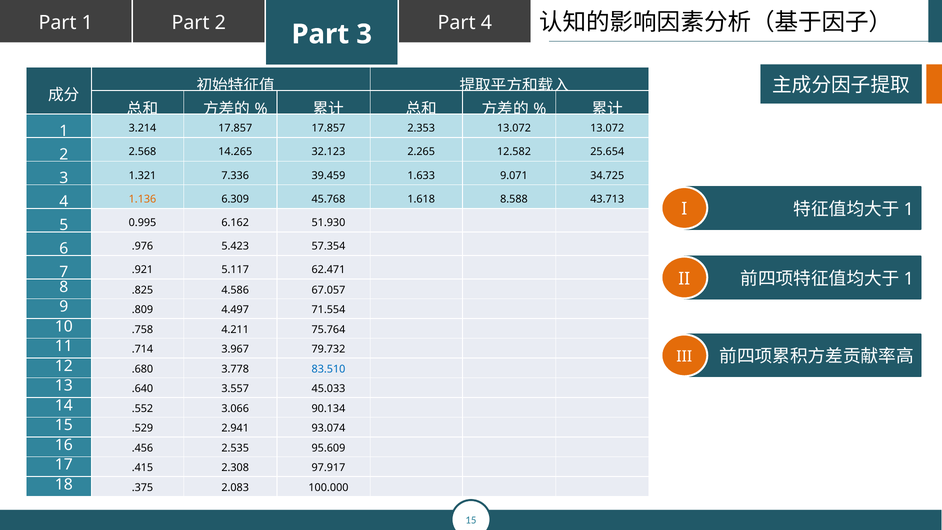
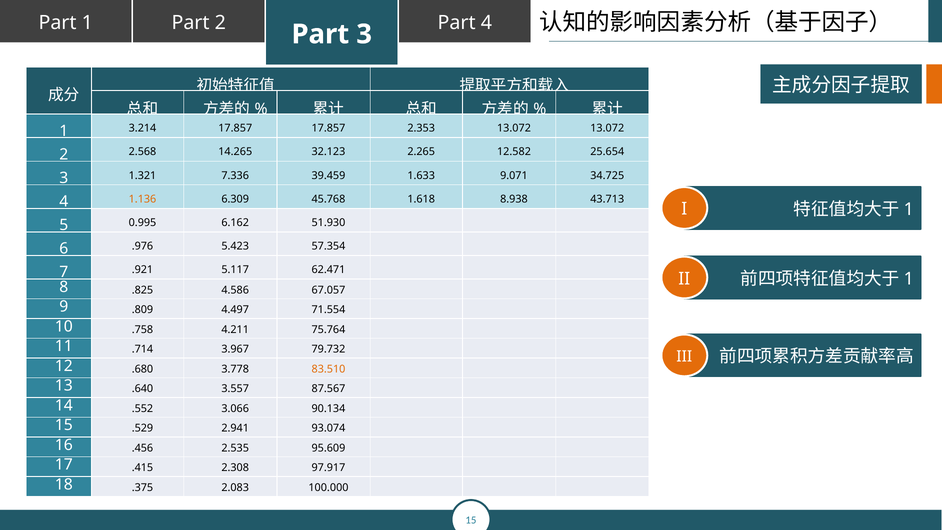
8.588: 8.588 -> 8.938
83.510 colour: blue -> orange
45.033: 45.033 -> 87.567
